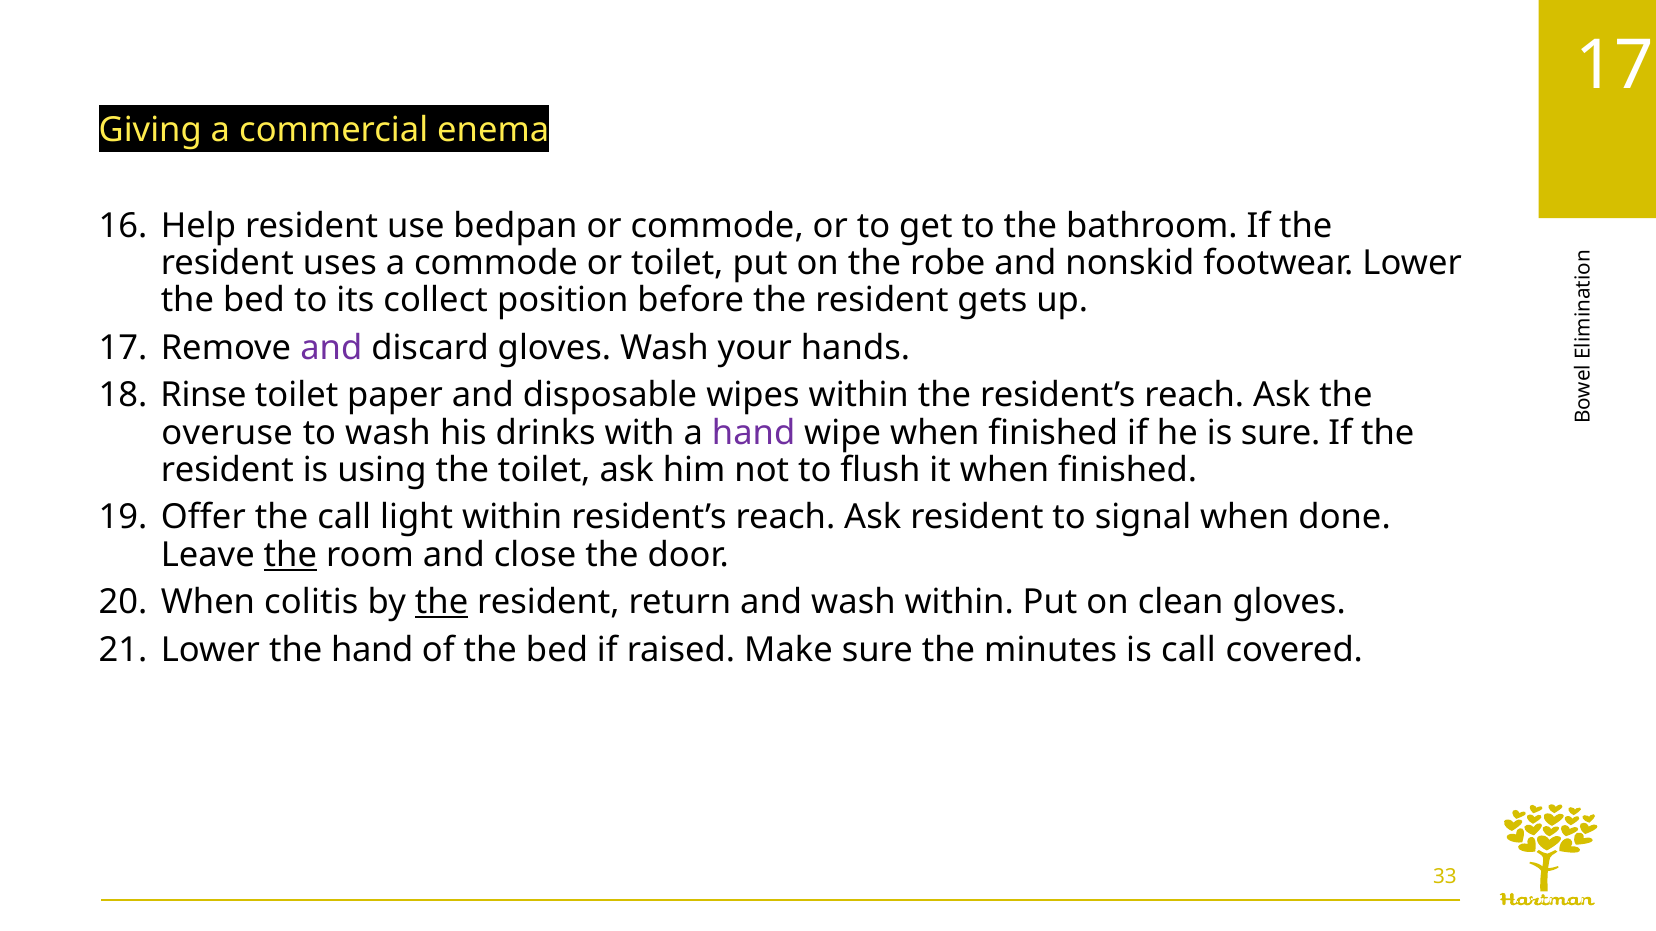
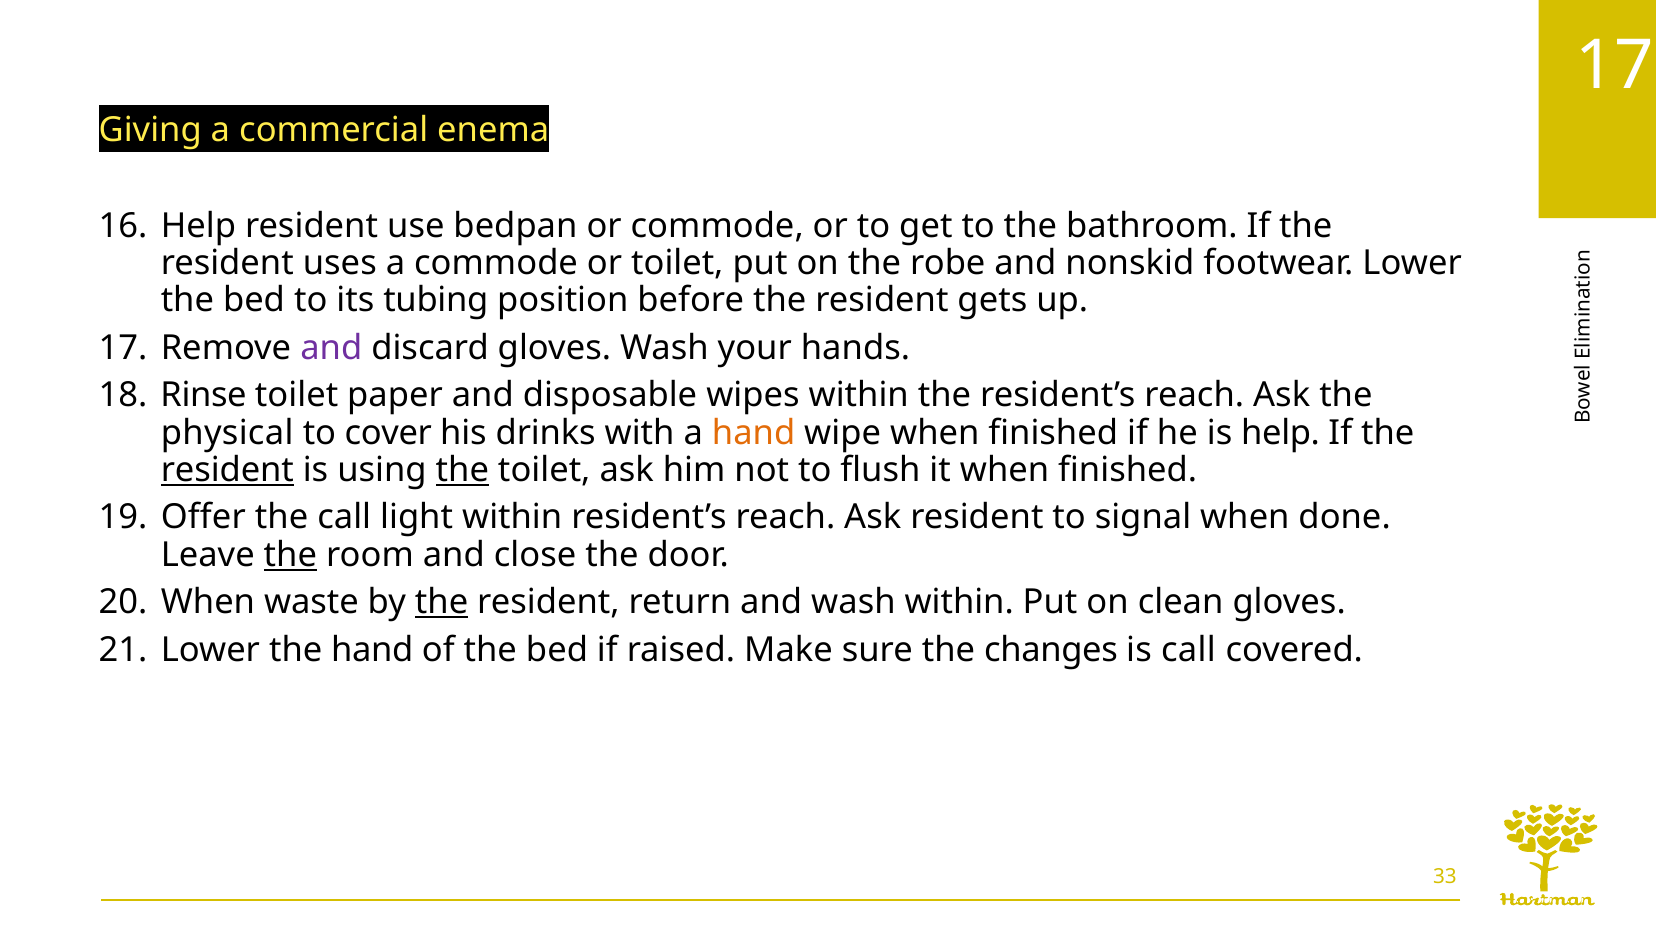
collect: collect -> tubing
overuse: overuse -> physical
to wash: wash -> cover
hand at (754, 433) colour: purple -> orange
is sure: sure -> help
resident at (227, 470) underline: none -> present
the at (462, 470) underline: none -> present
colitis: colitis -> waste
minutes: minutes -> changes
